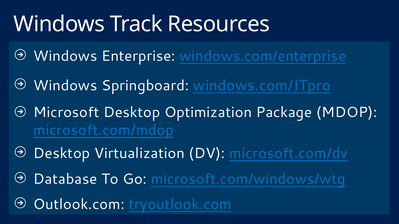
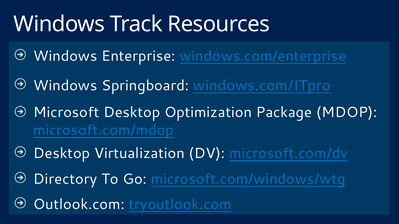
Database: Database -> Directory
